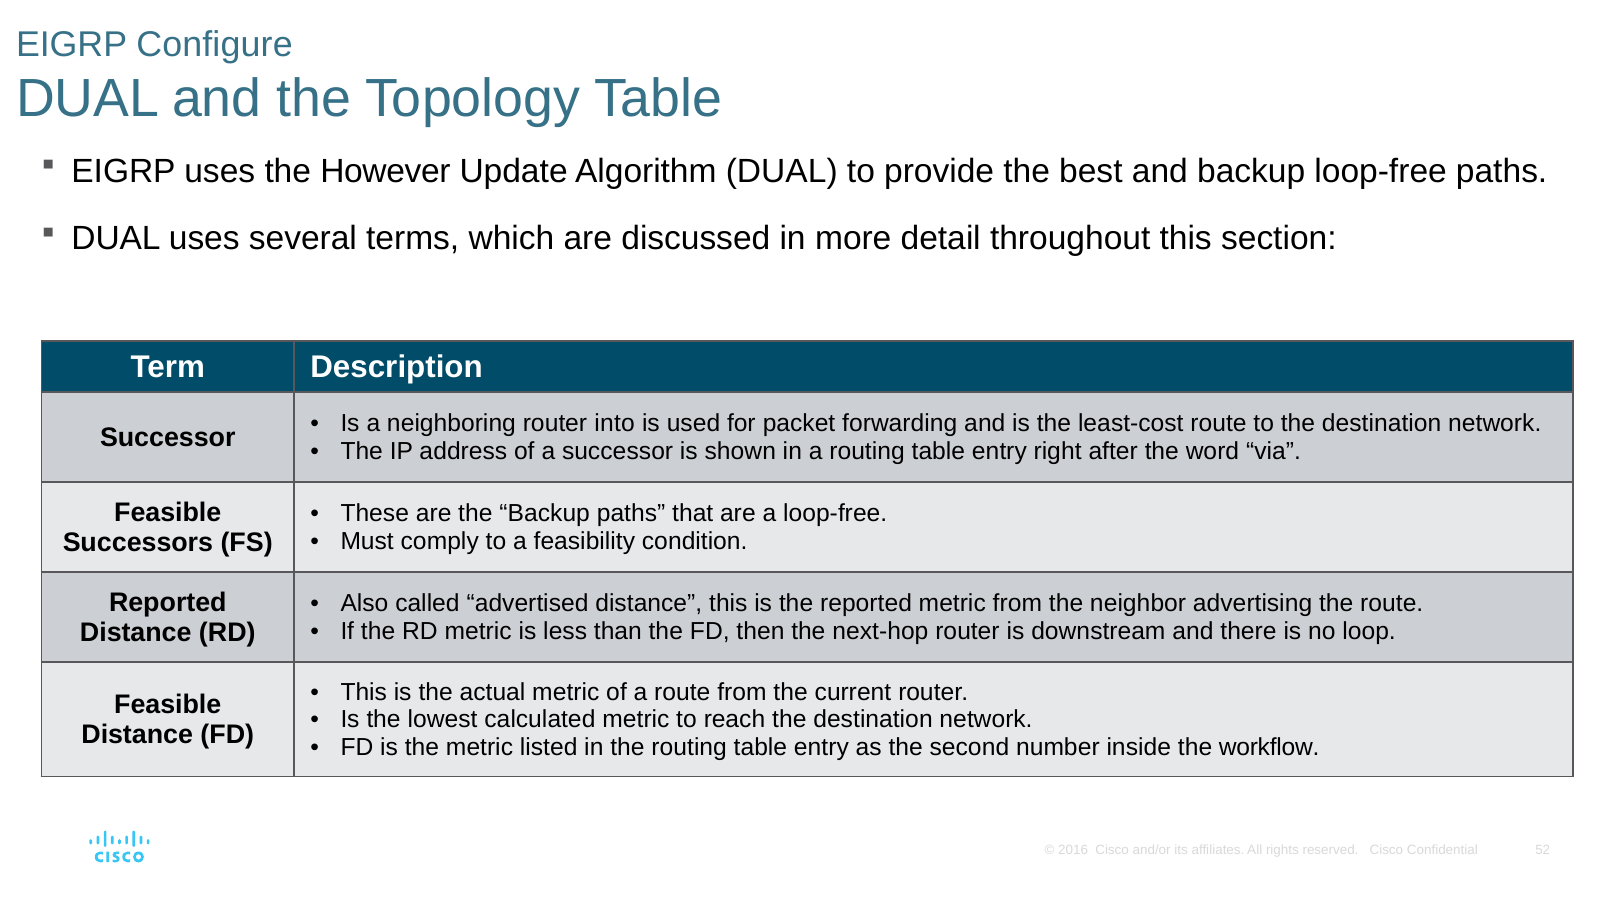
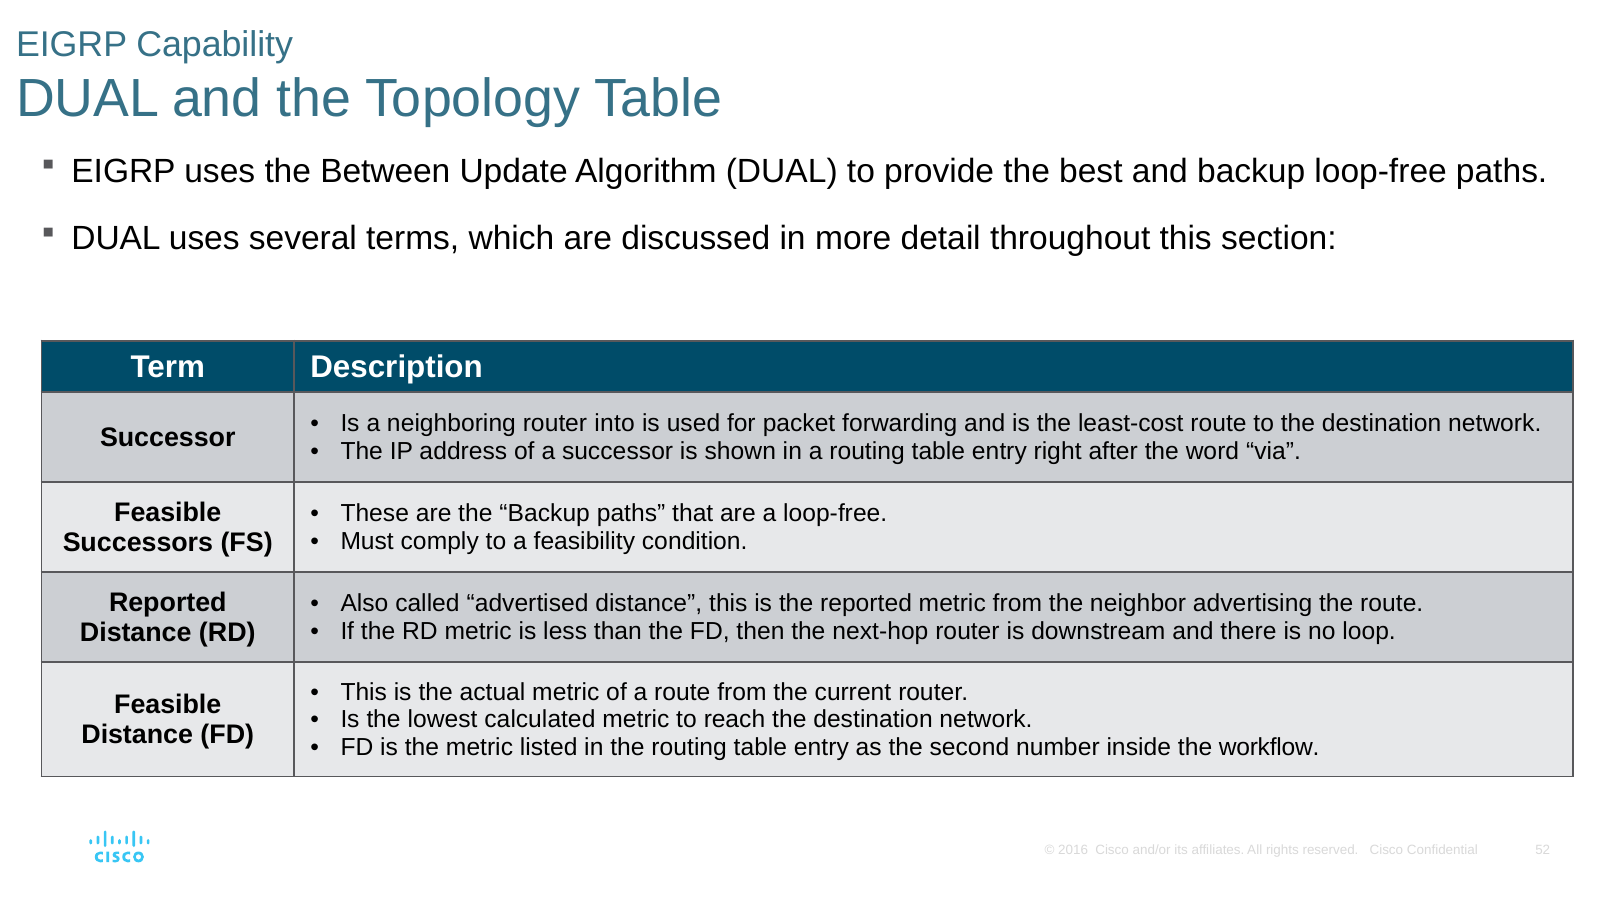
Configure: Configure -> Capability
However: However -> Between
